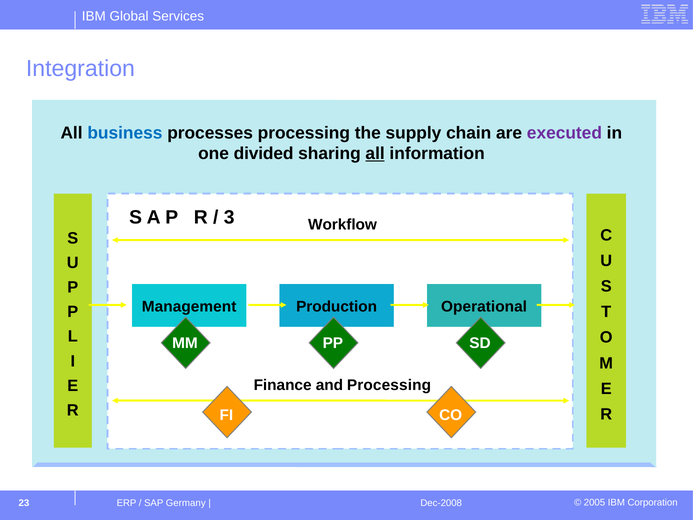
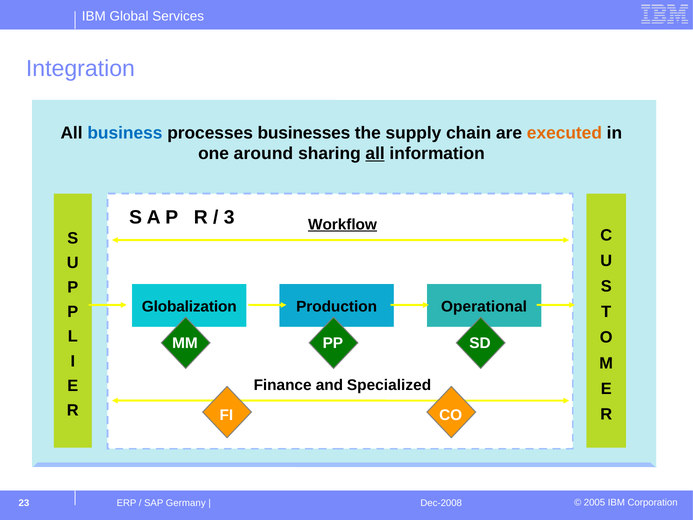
processes processing: processing -> businesses
executed colour: purple -> orange
divided: divided -> around
Workflow underline: none -> present
Management: Management -> Globalization
and Processing: Processing -> Specialized
